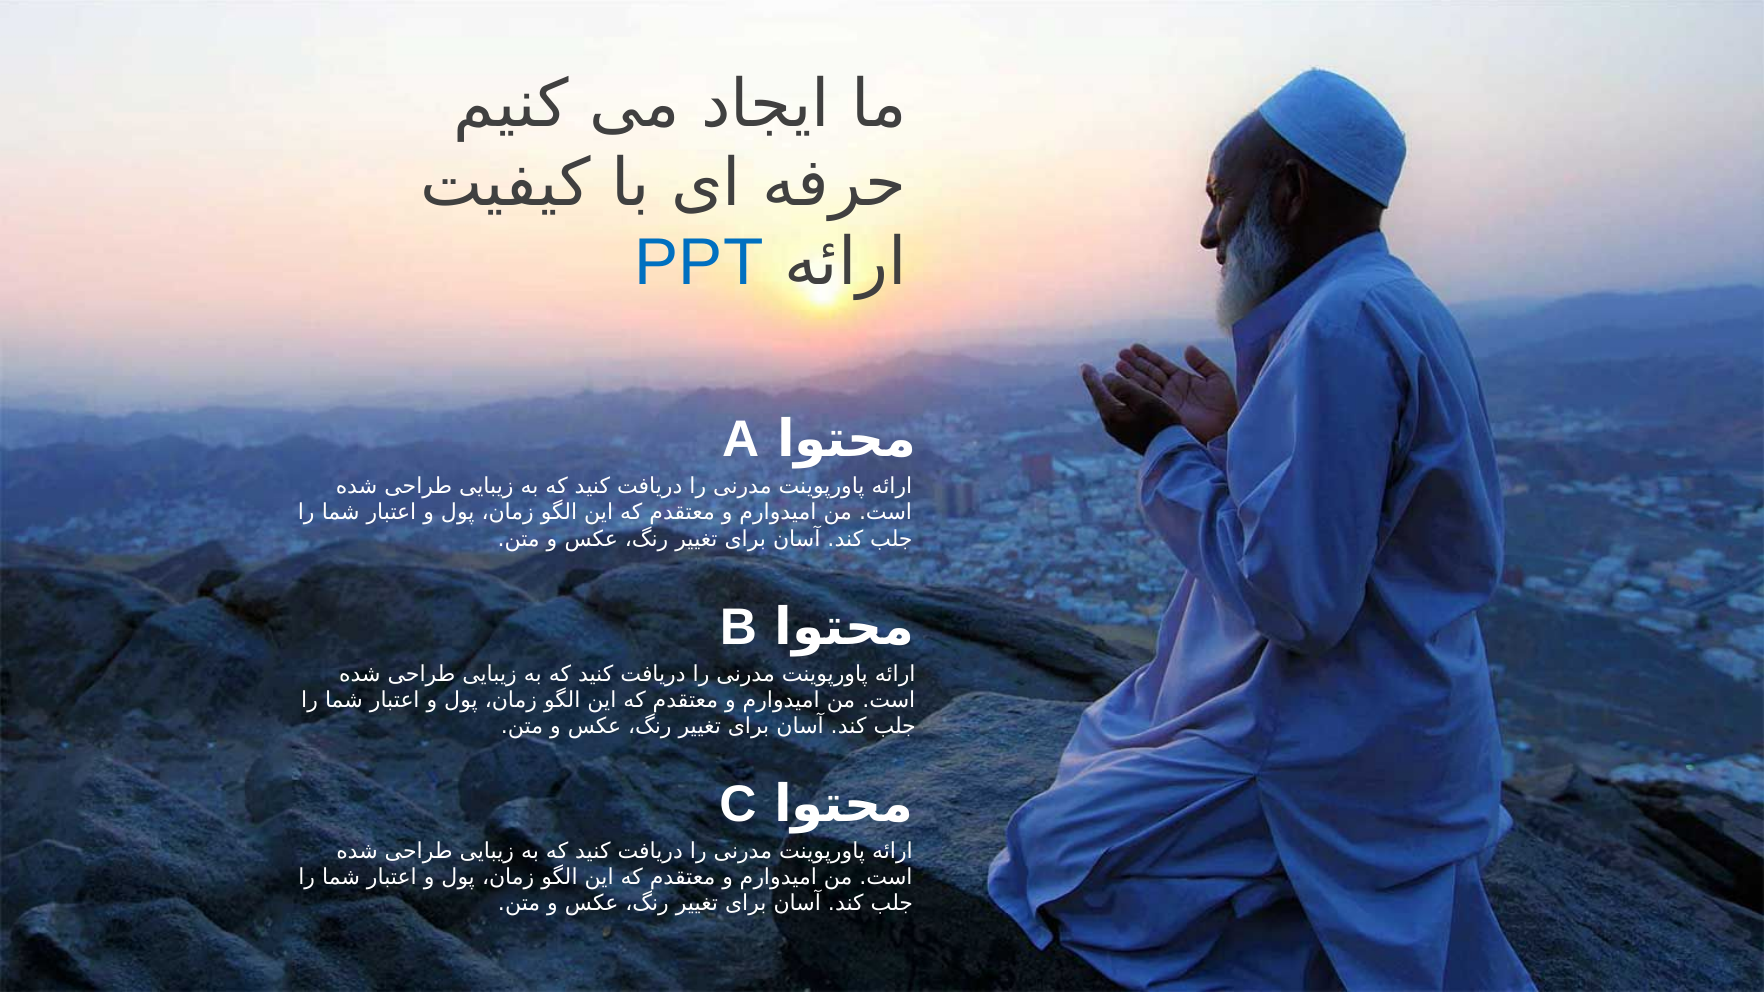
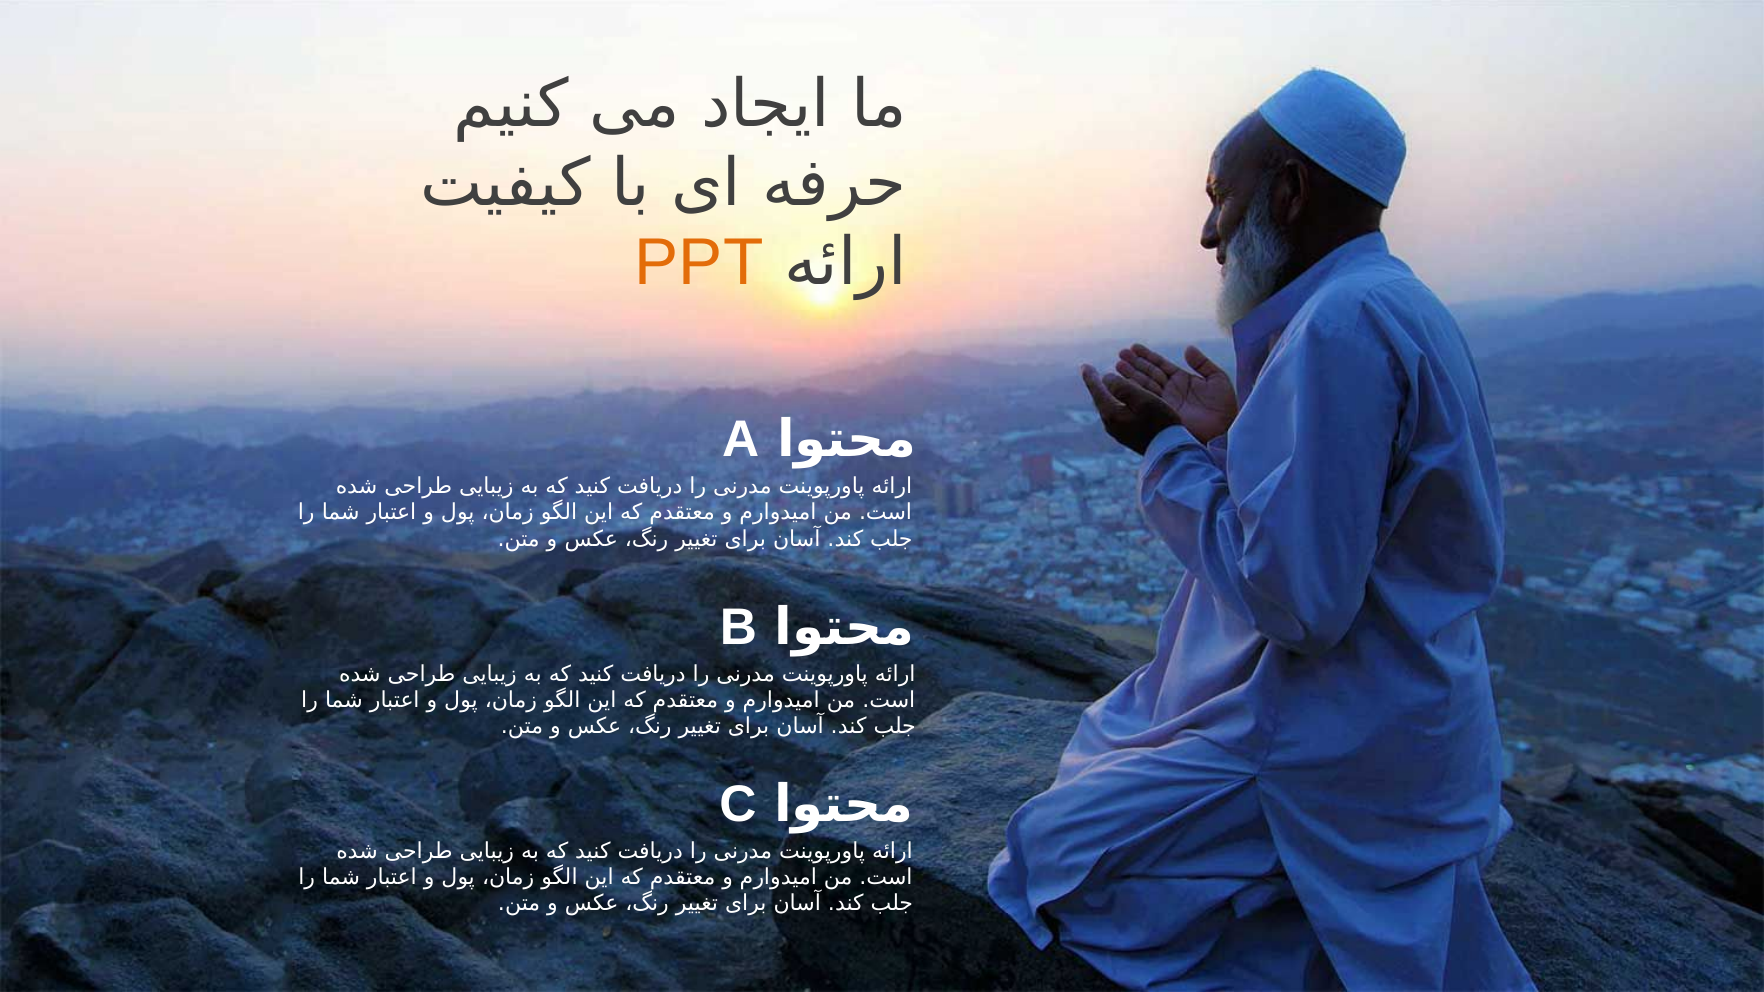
PPT colour: blue -> orange
